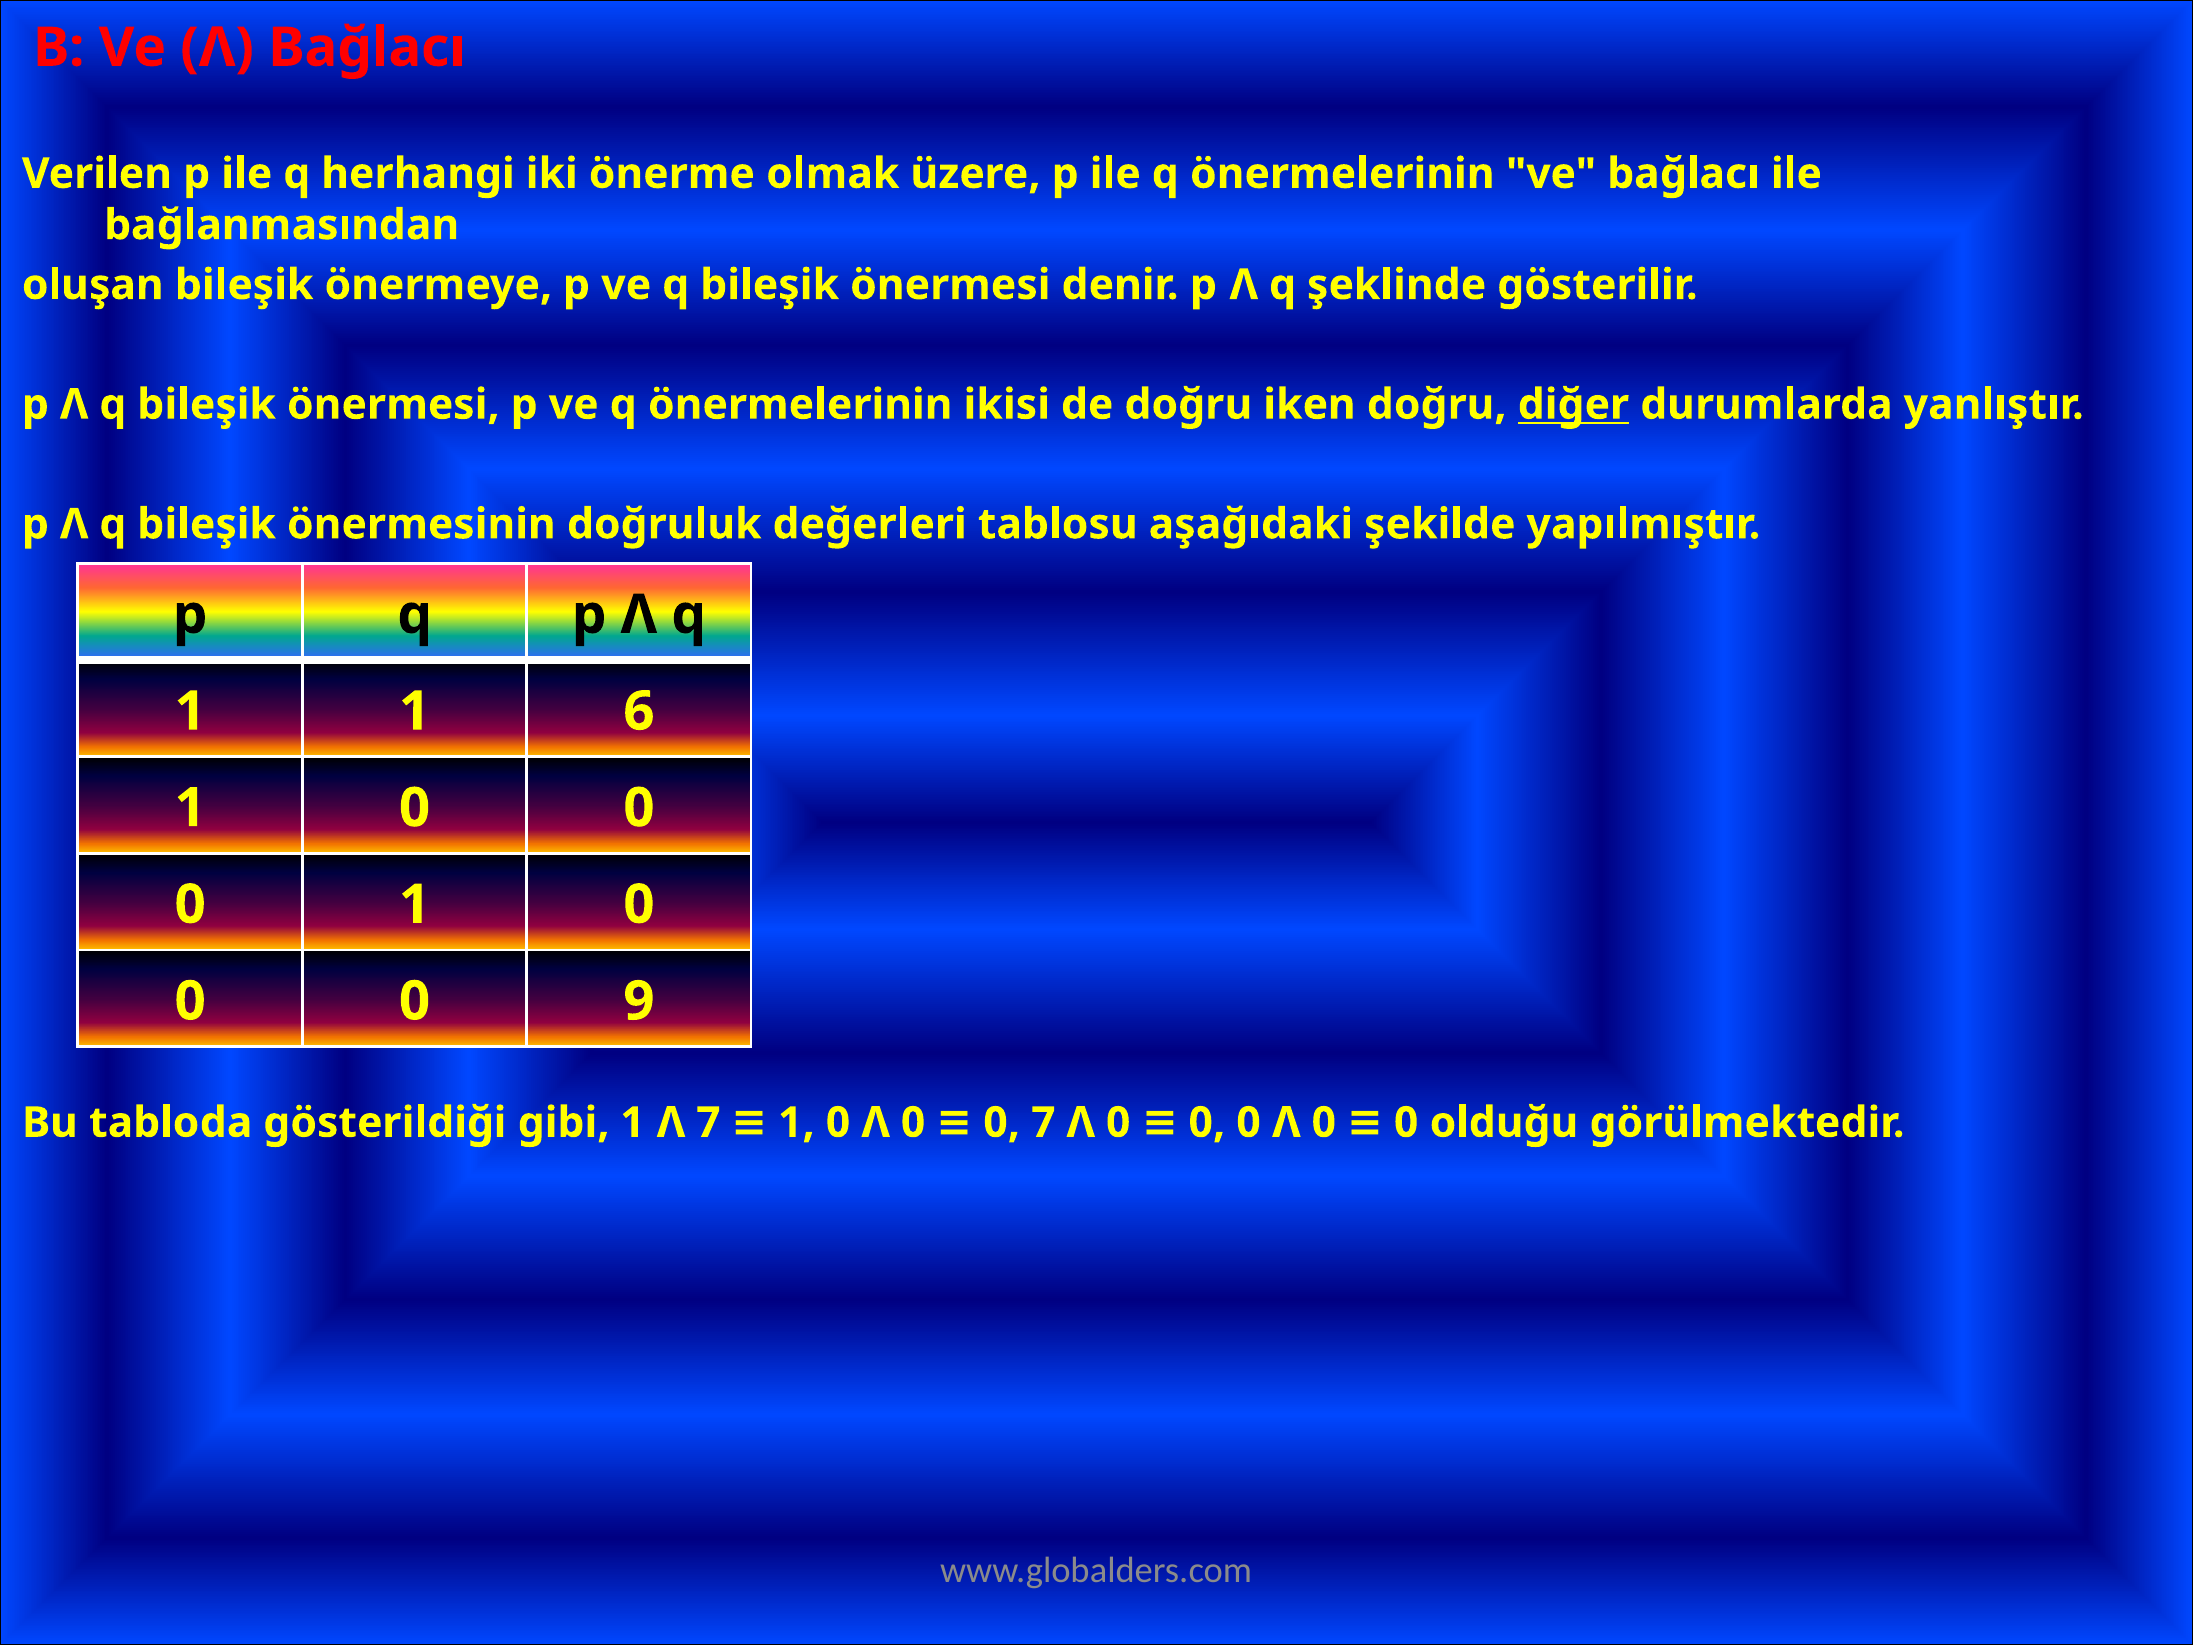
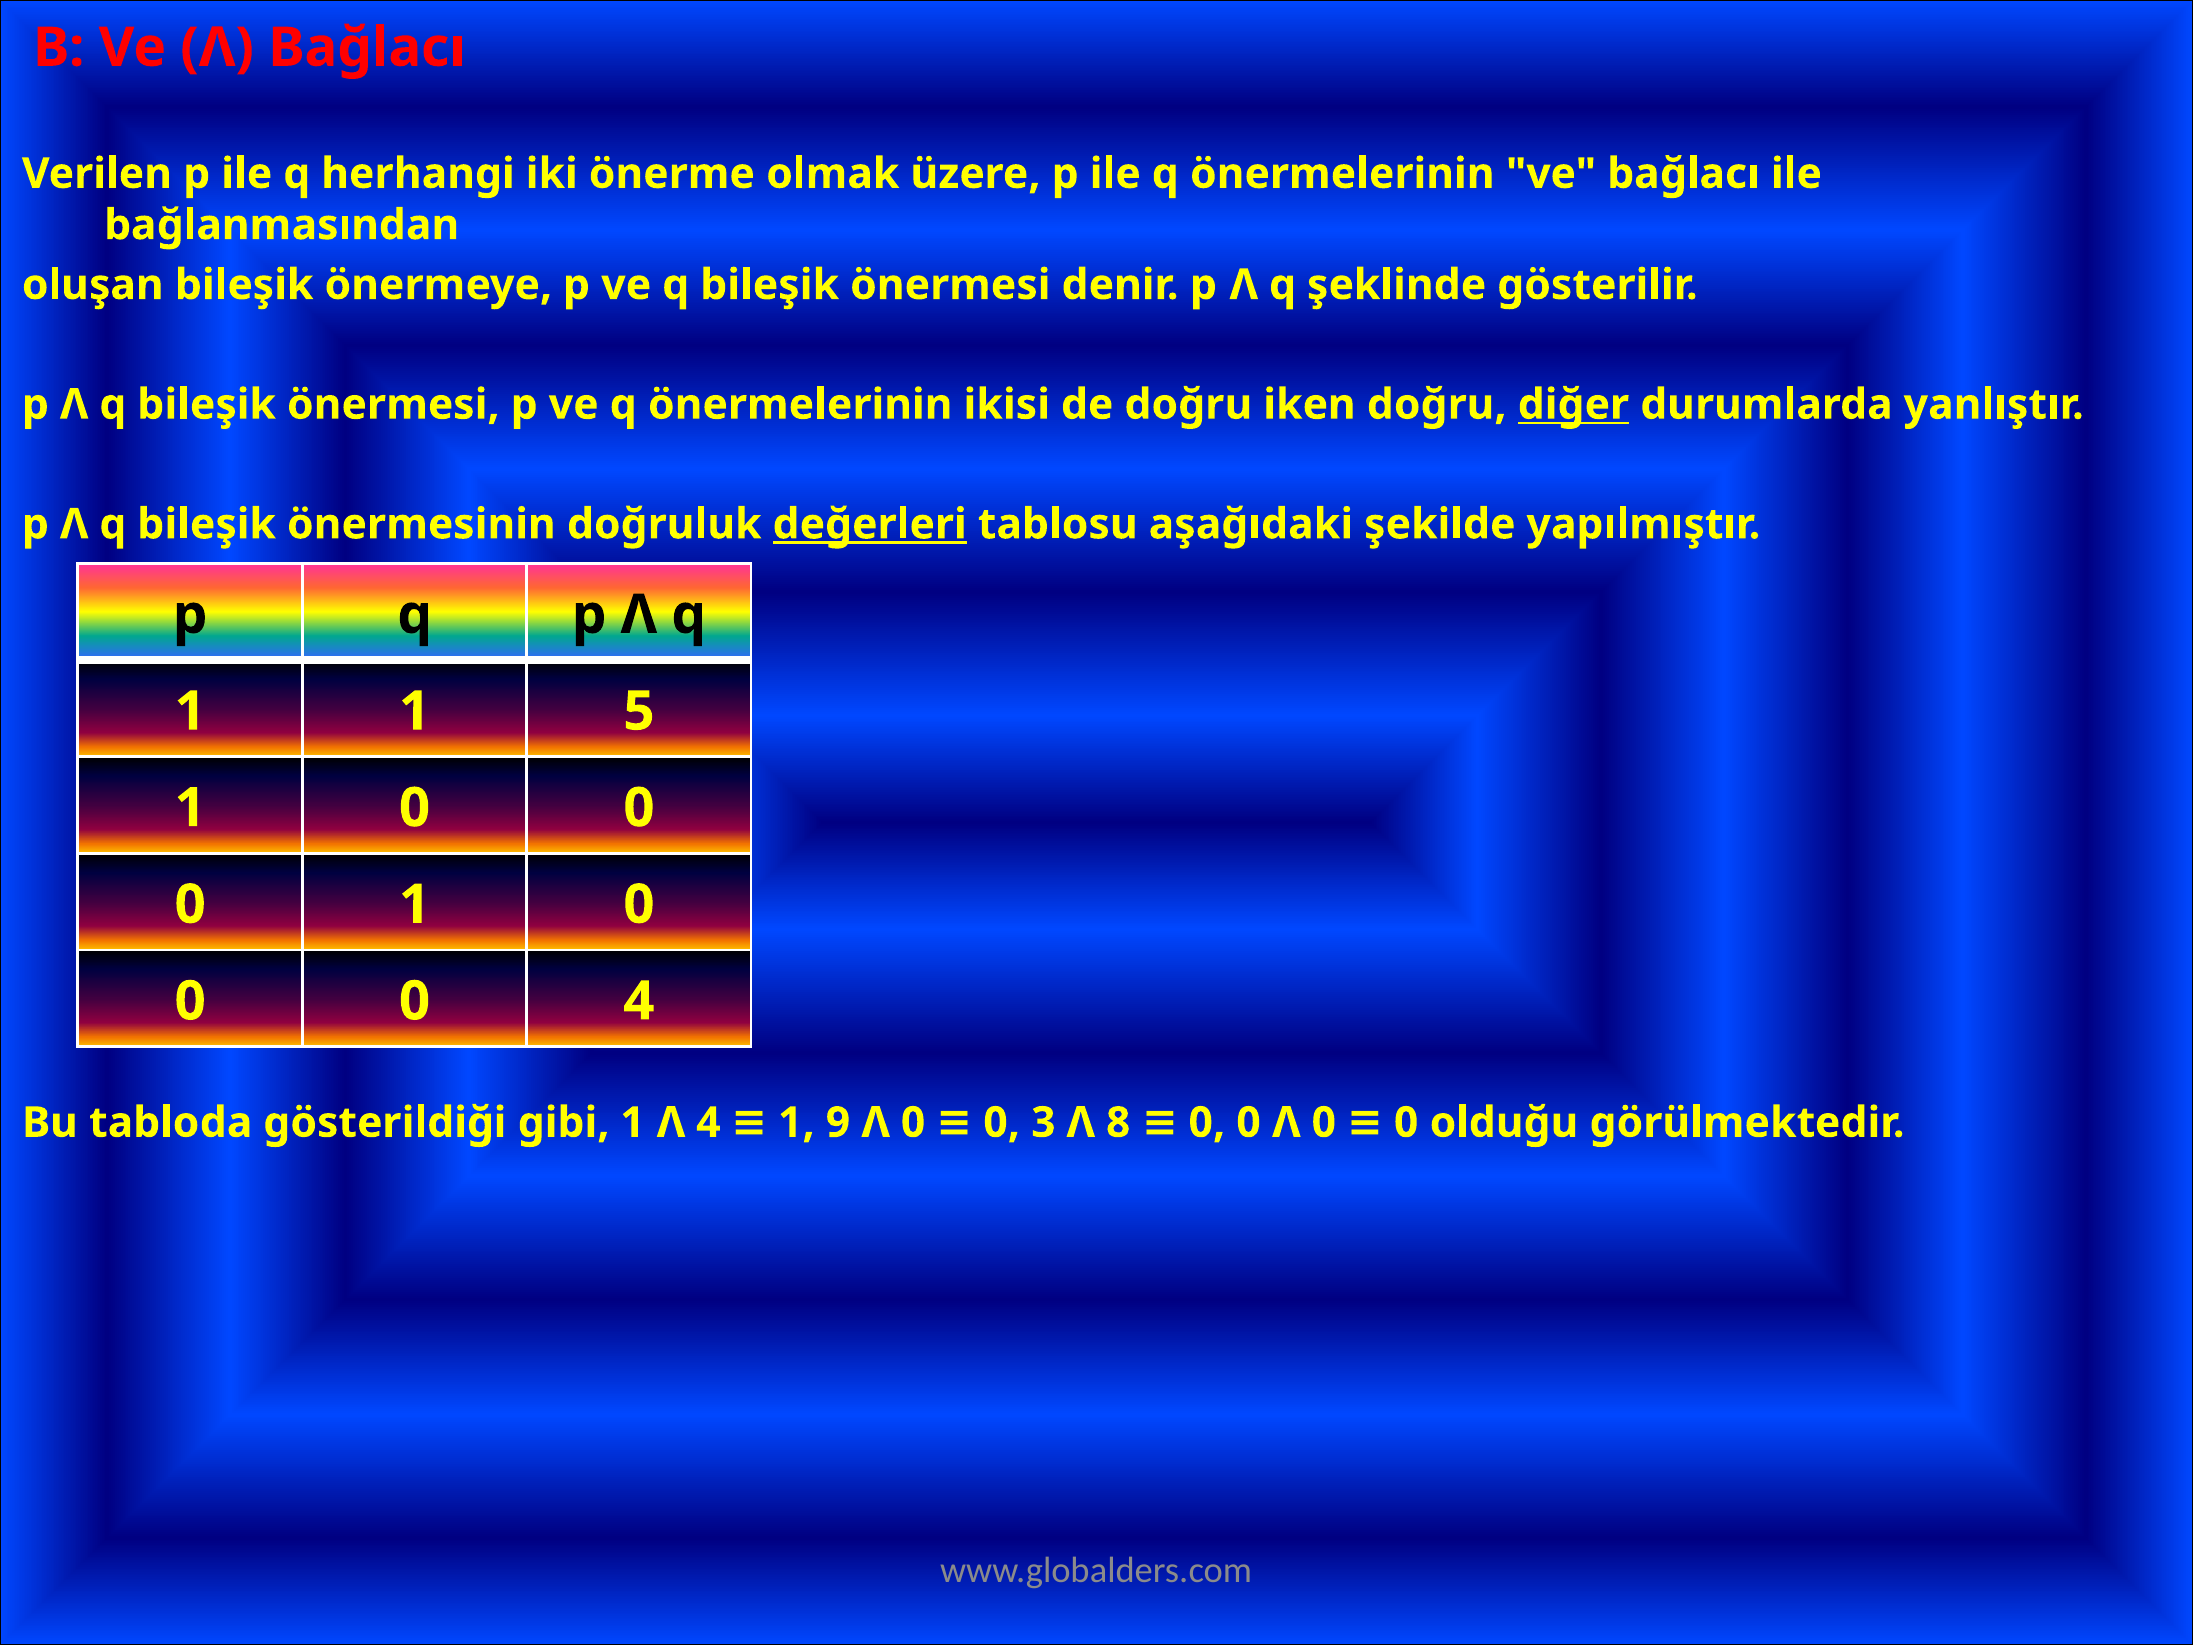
değerleri underline: none -> present
6: 6 -> 5
0 9: 9 -> 4
0 7: 7 -> 3
0 at (1118, 1123): 0 -> 8
Λ 7: 7 -> 4
0 at (838, 1123): 0 -> 9
